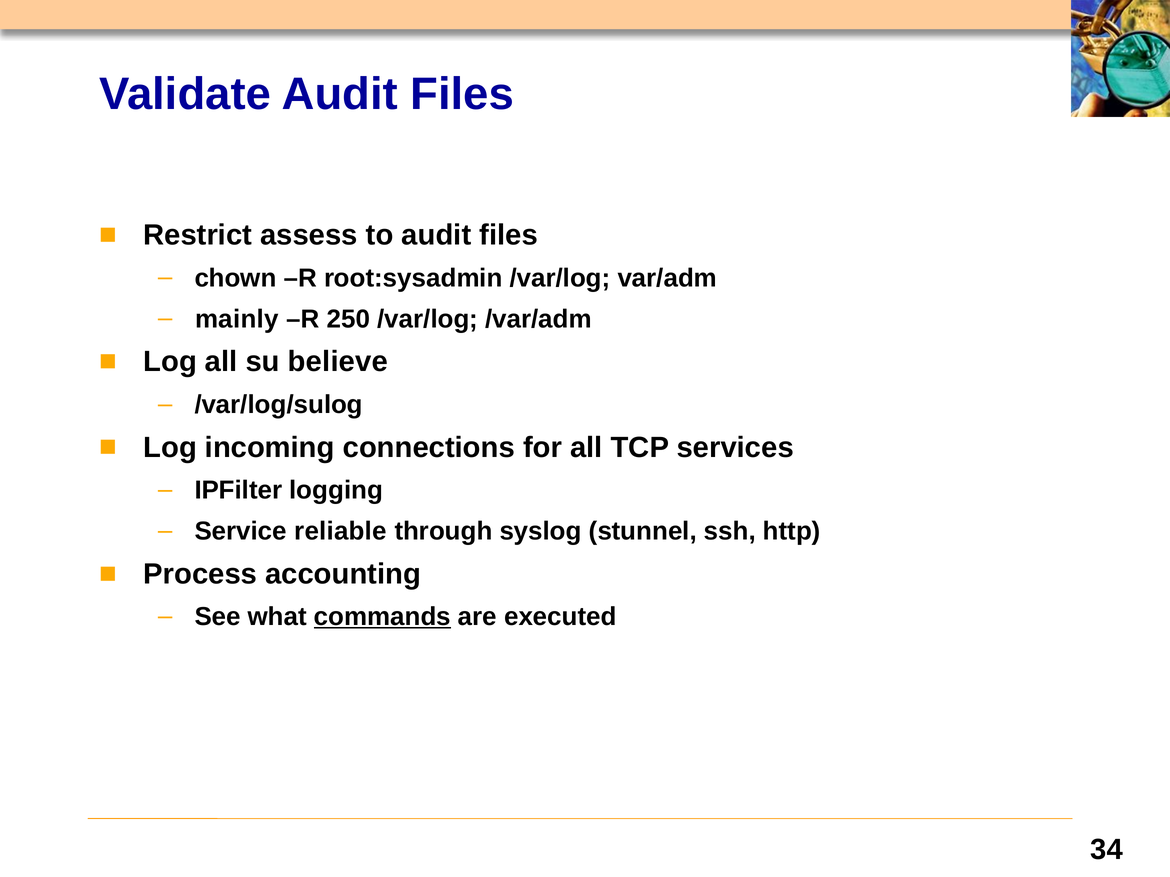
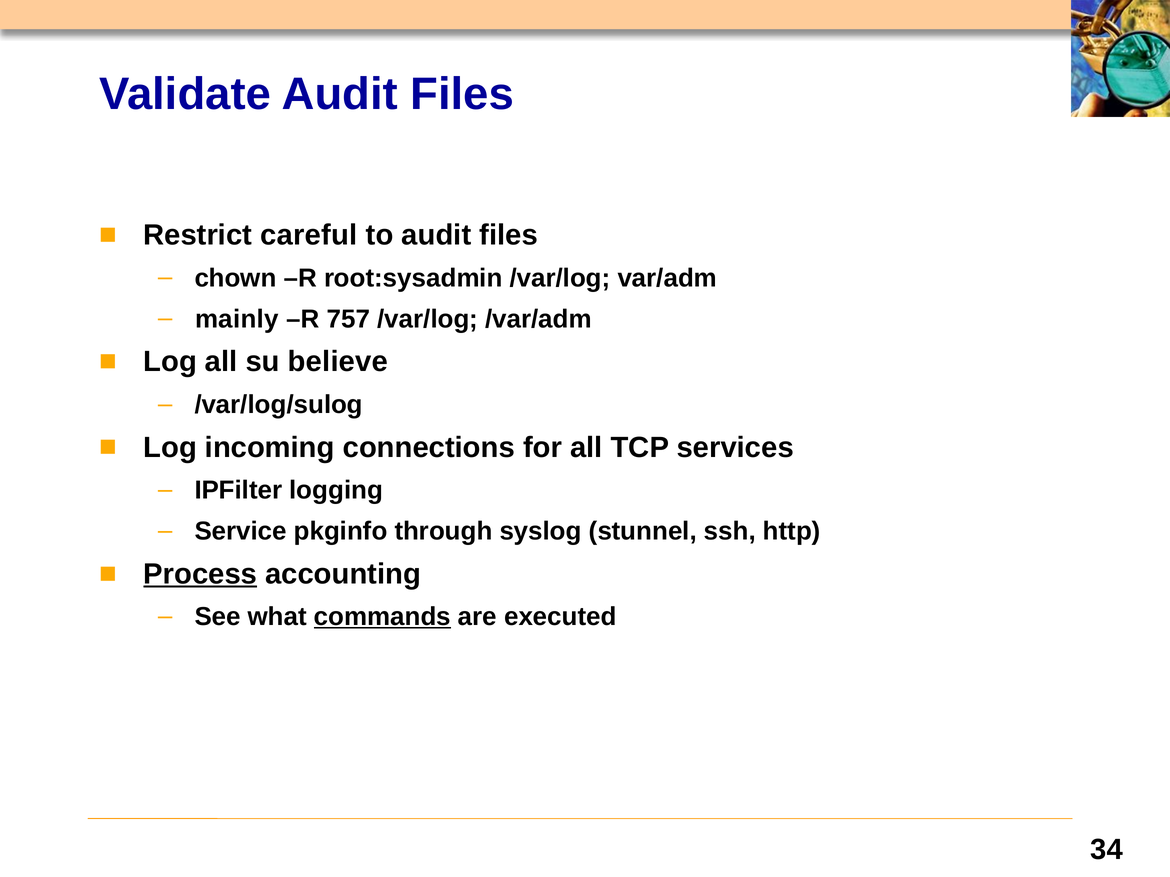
assess: assess -> careful
250: 250 -> 757
reliable: reliable -> pkginfo
Process underline: none -> present
